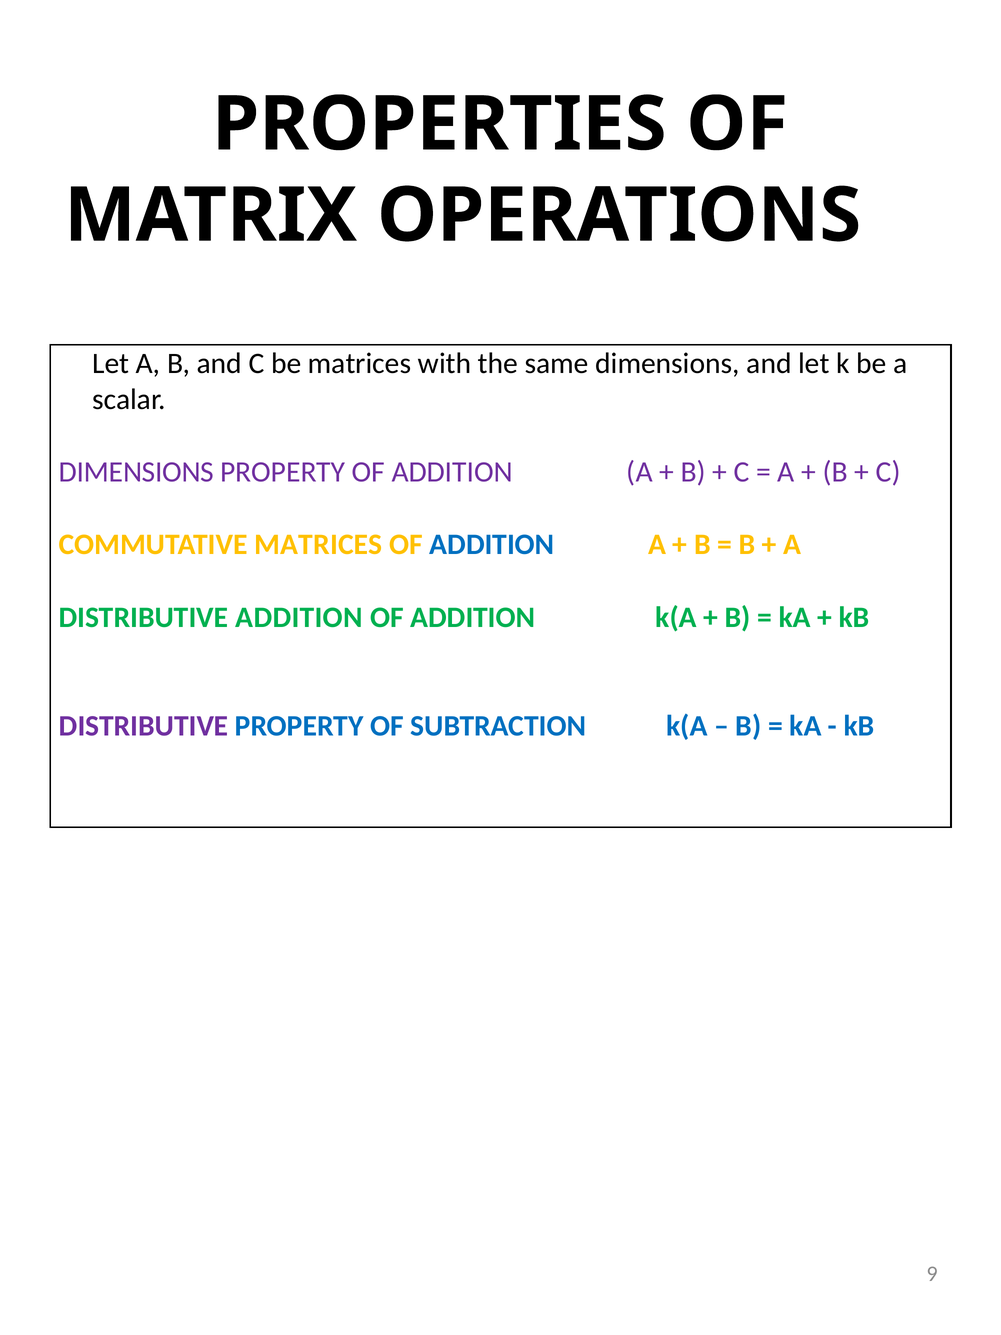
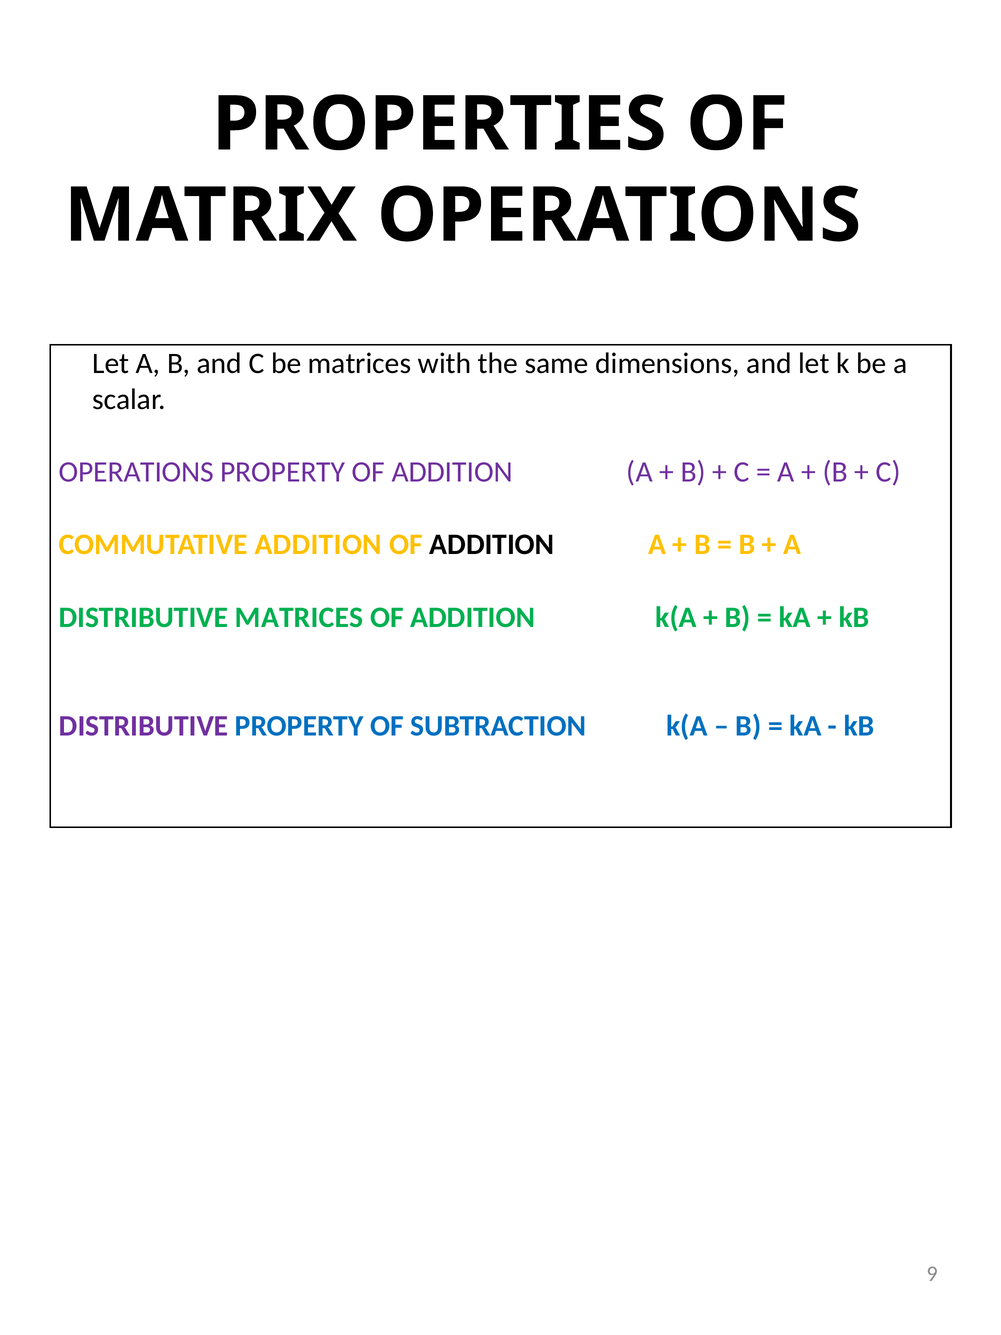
DIMENSIONS at (136, 472): DIMENSIONS -> OPERATIONS
COMMUTATIVE MATRICES: MATRICES -> ADDITION
ADDITION at (492, 545) colour: blue -> black
DISTRIBUTIVE ADDITION: ADDITION -> MATRICES
